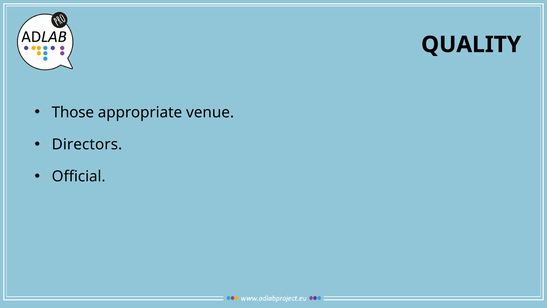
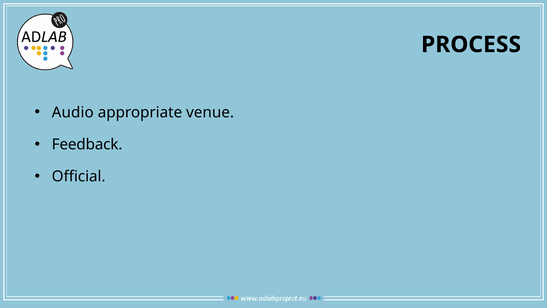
QUALITY: QUALITY -> PROCESS
Those: Those -> Audio
Directors: Directors -> Feedback
